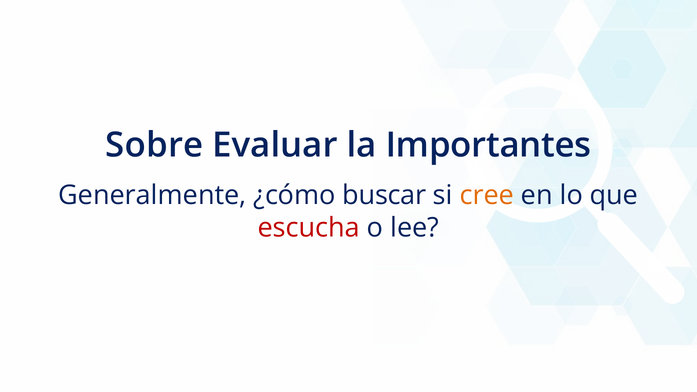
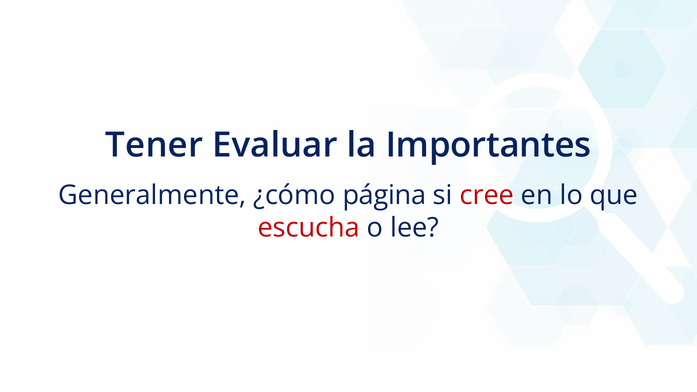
Sobre: Sobre -> Tener
buscar: buscar -> página
cree colour: orange -> red
